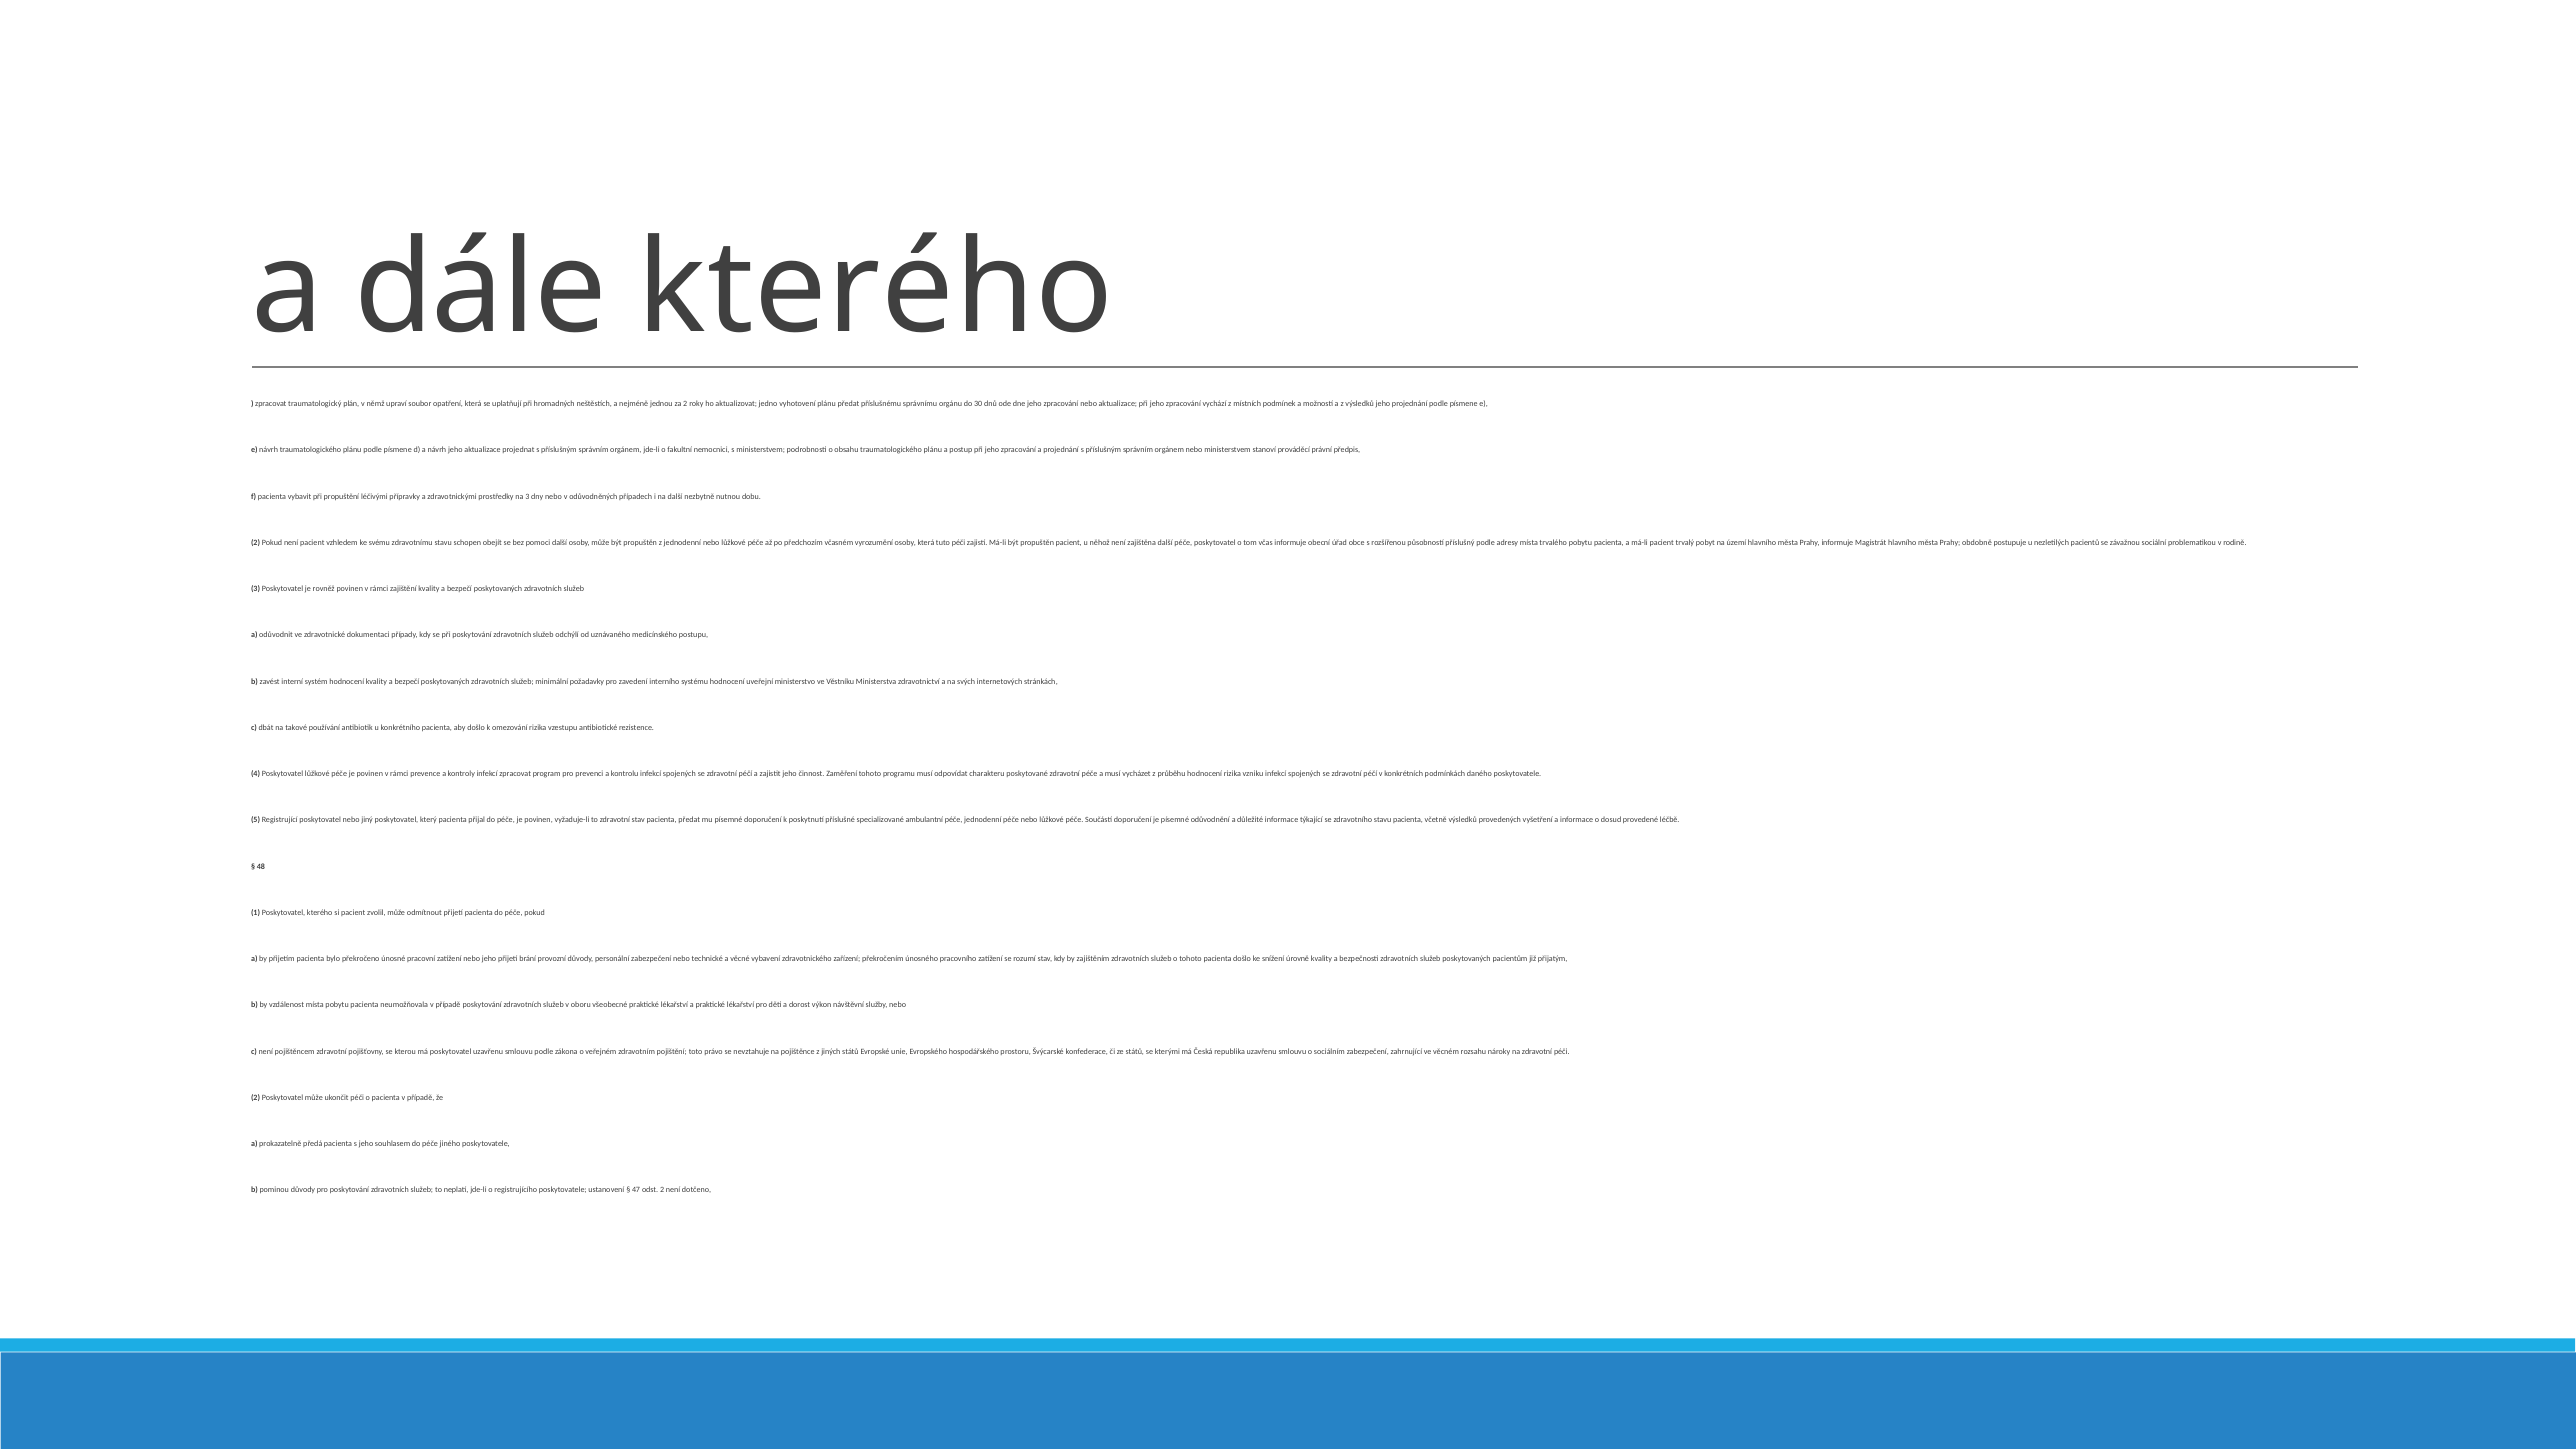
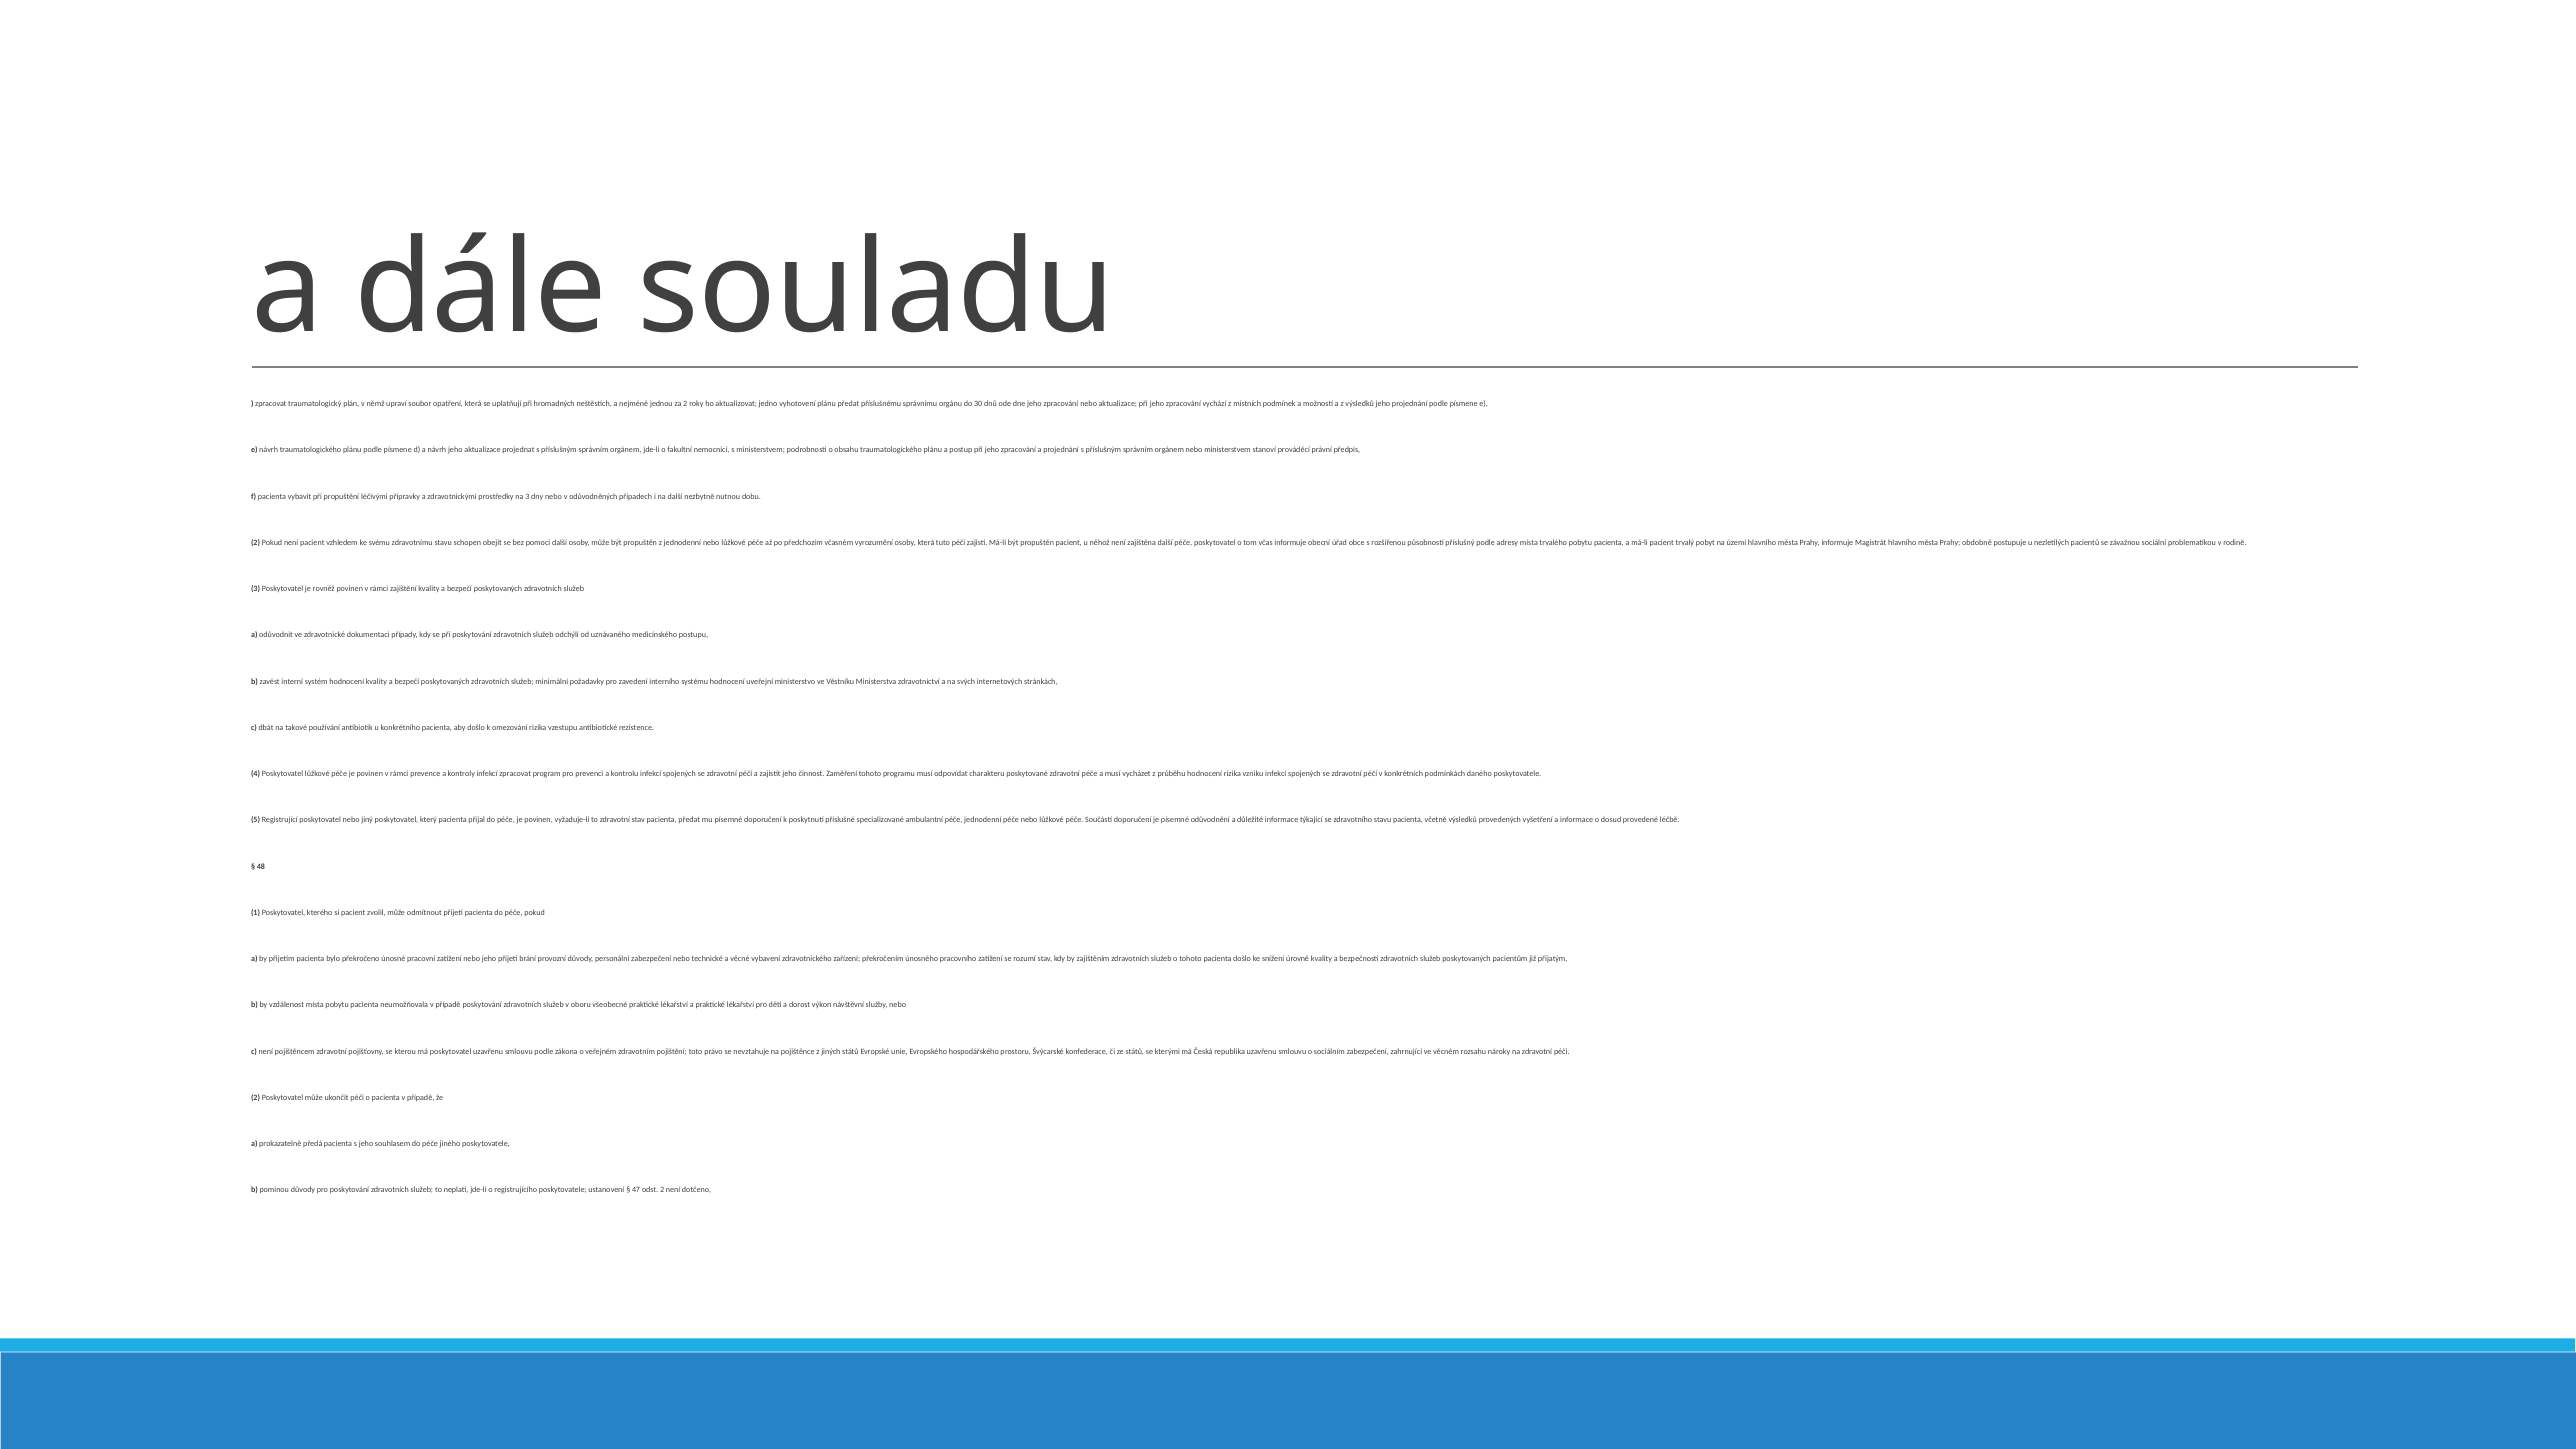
dále kterého: kterého -> souladu
